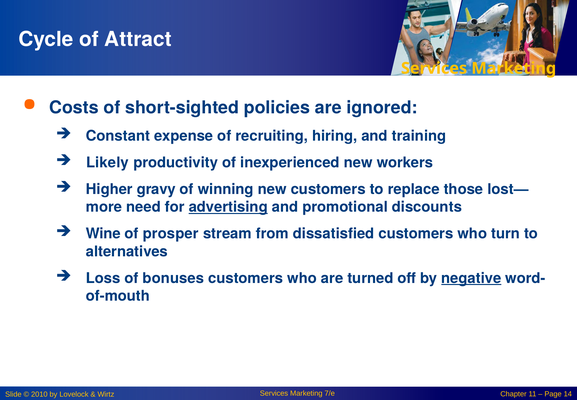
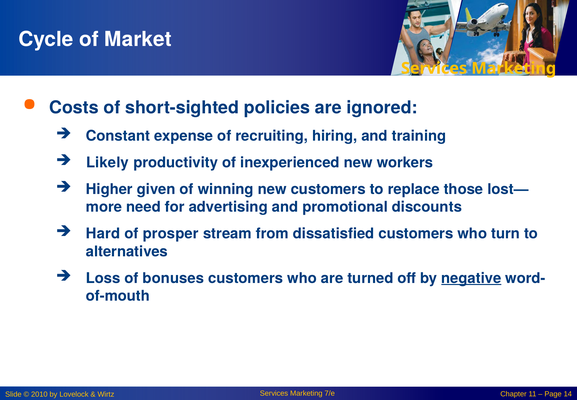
Attract: Attract -> Market
gravy: gravy -> given
advertising underline: present -> none
Wine: Wine -> Hard
